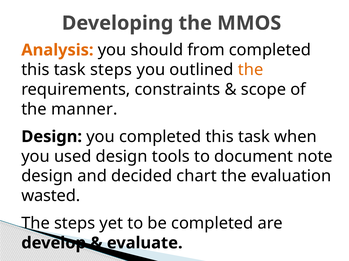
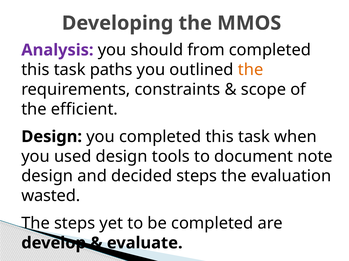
Analysis colour: orange -> purple
task steps: steps -> paths
manner: manner -> efficient
decided chart: chart -> steps
